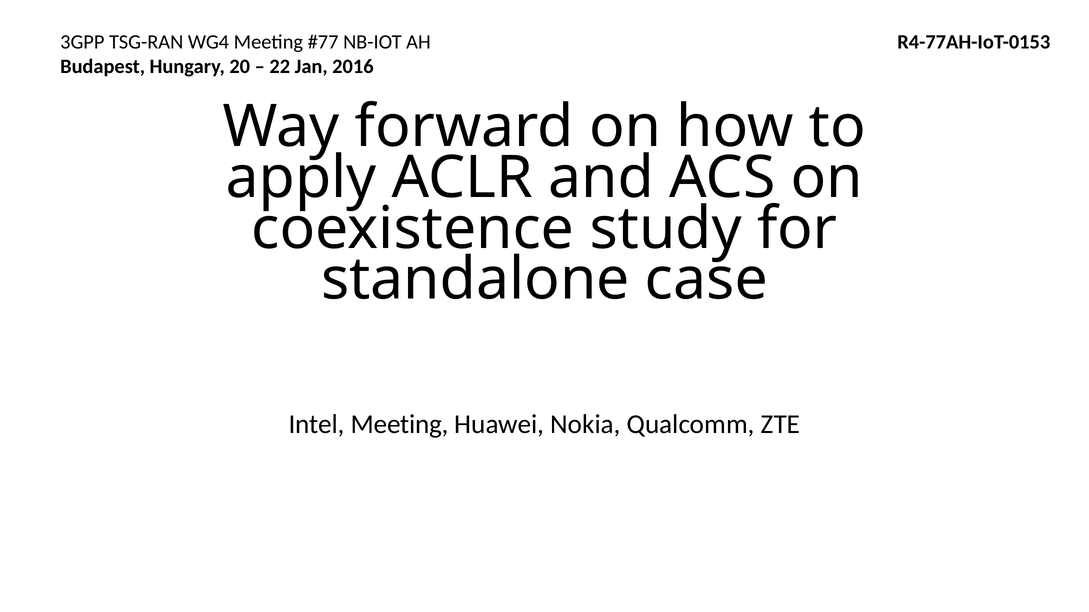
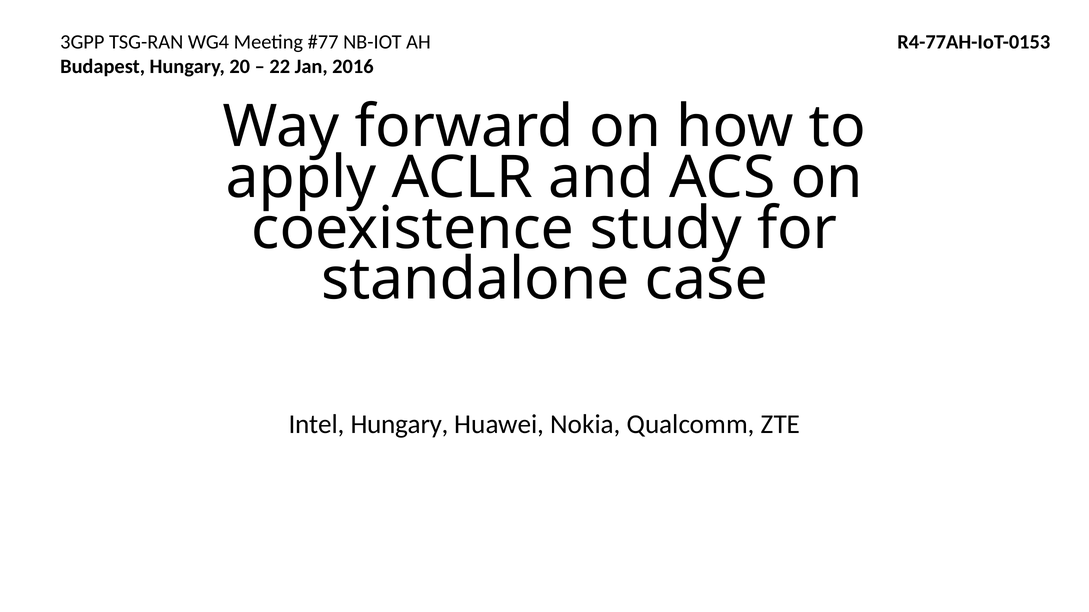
Intel Meeting: Meeting -> Hungary
